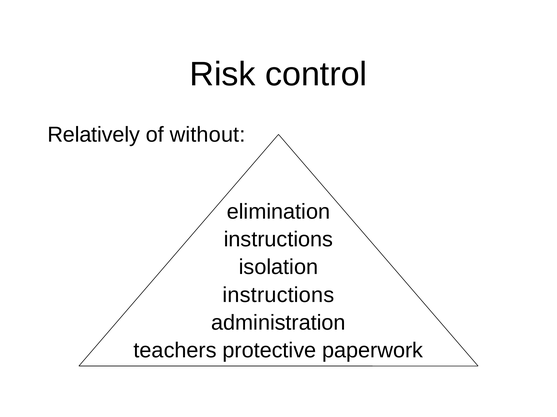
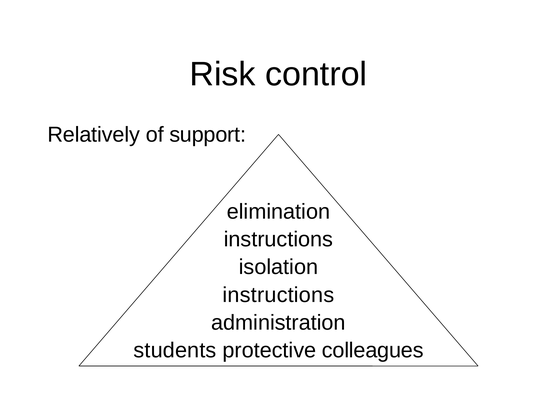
without: without -> support
teachers: teachers -> students
paperwork: paperwork -> colleagues
